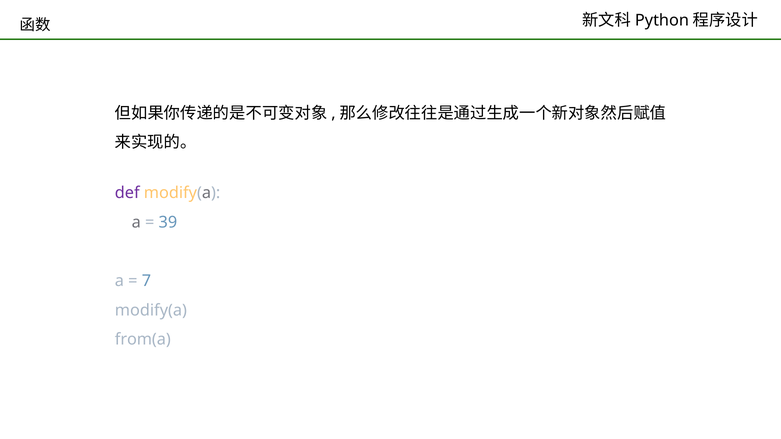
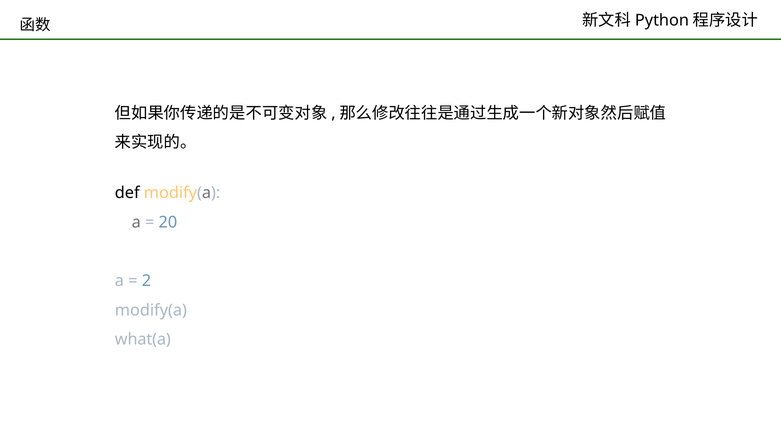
def colour: purple -> black
39: 39 -> 20
7: 7 -> 2
from(a: from(a -> what(a
